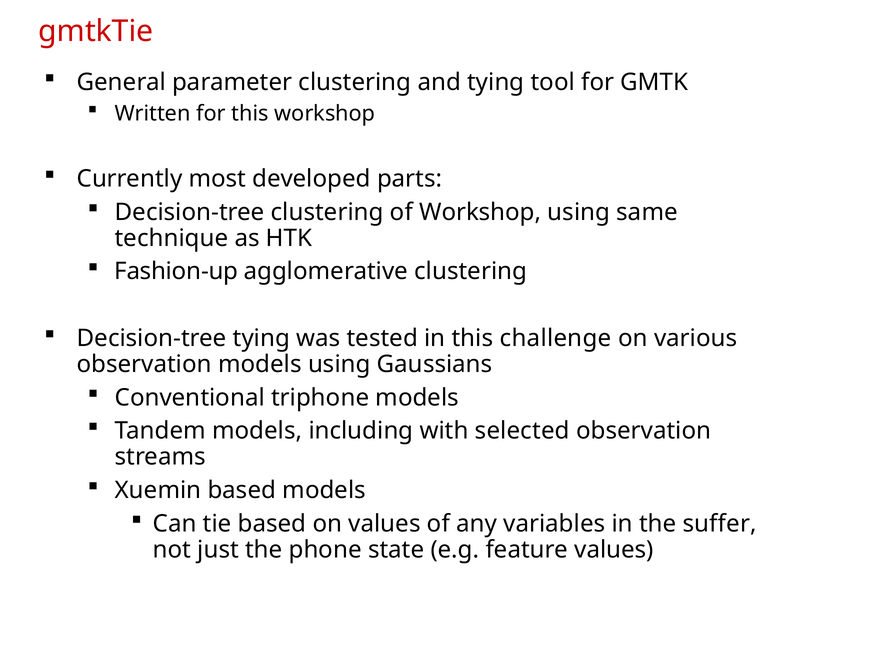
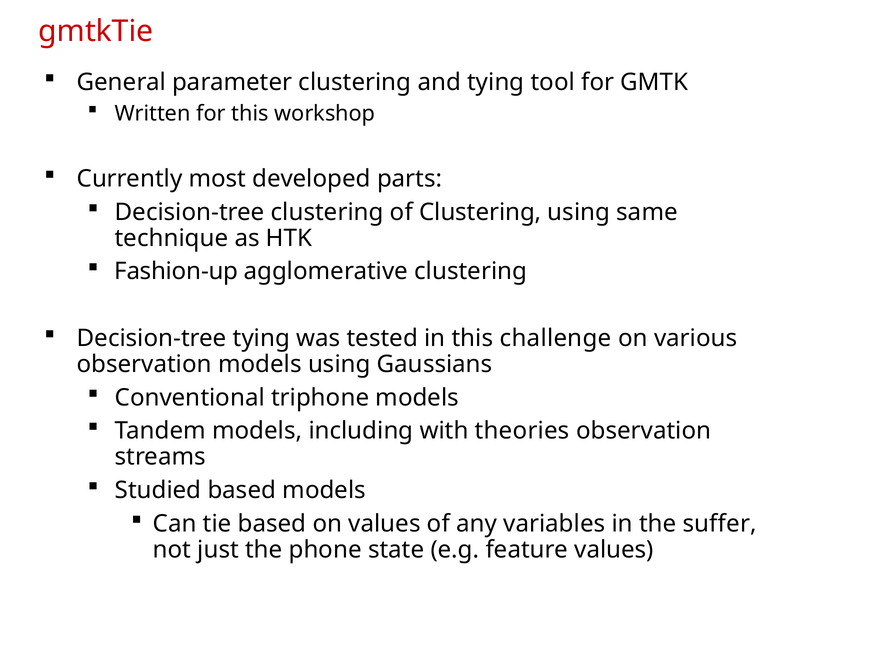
of Workshop: Workshop -> Clustering
selected: selected -> theories
Xuemin: Xuemin -> Studied
